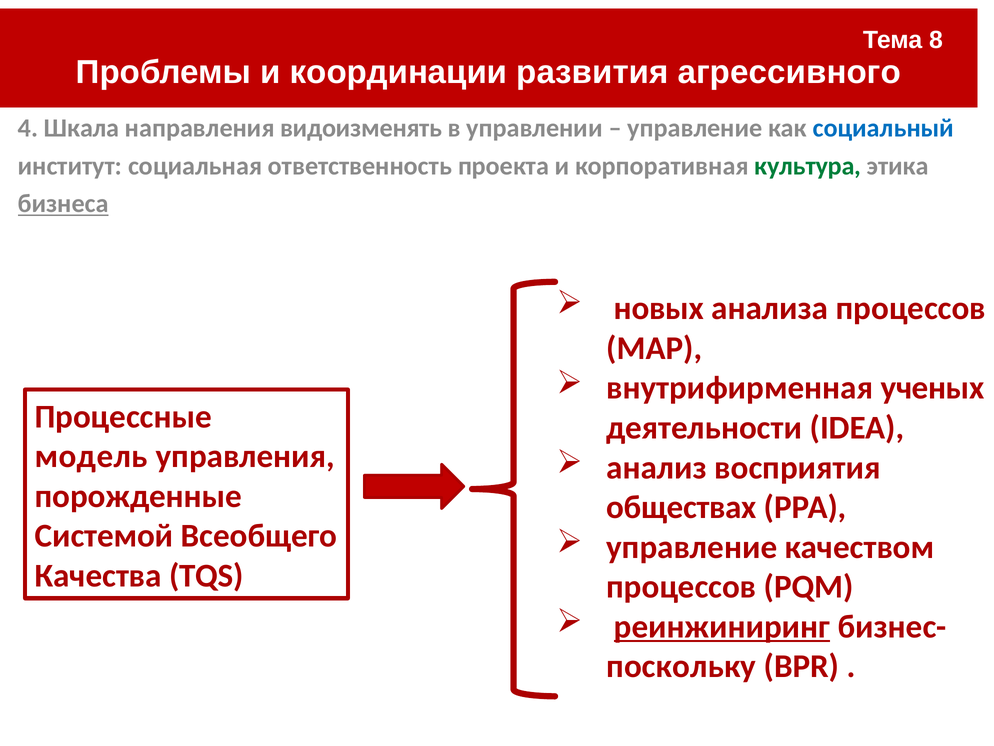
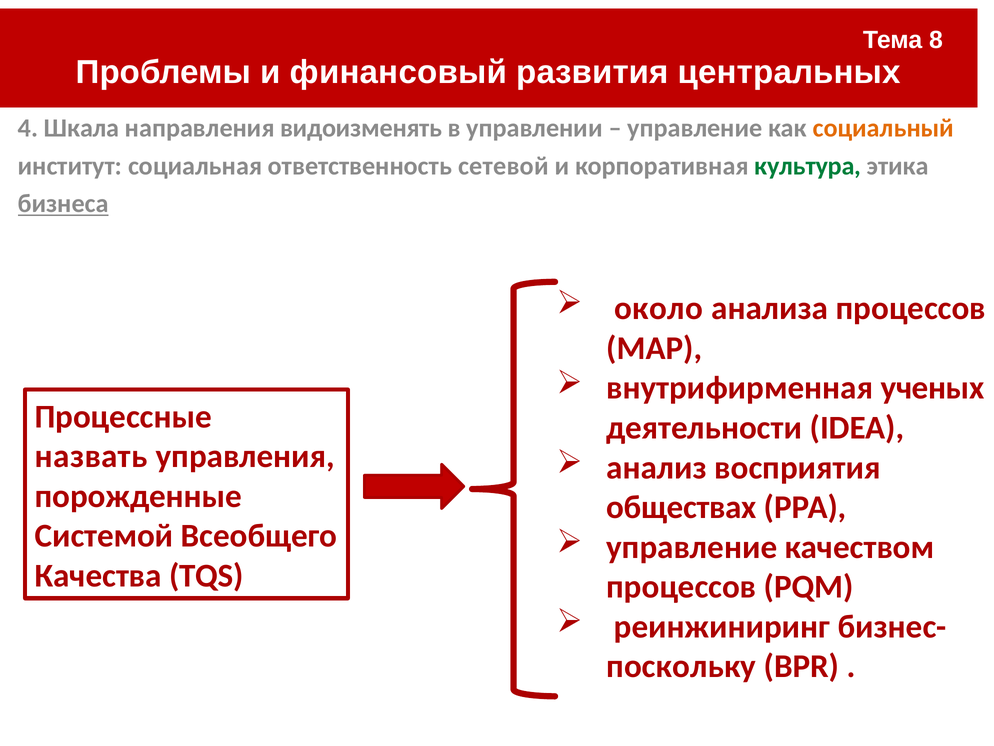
координации: координации -> финансовый
агрессивного: агрессивного -> центральных
социальный colour: blue -> orange
проекта: проекта -> сетевой
новых: новых -> около
модель: модель -> назвать
реинжиниринг underline: present -> none
